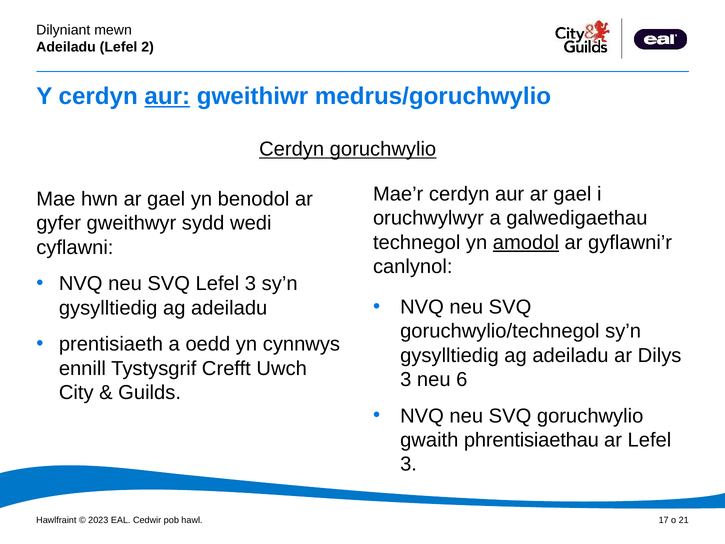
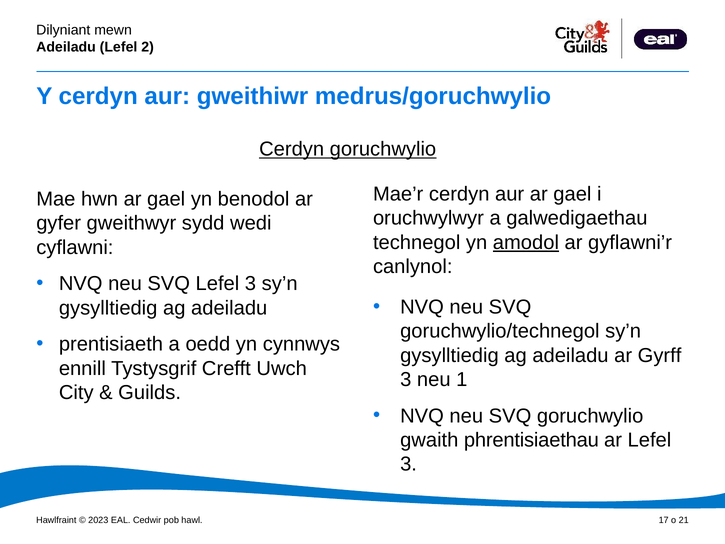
aur at (167, 96) underline: present -> none
Dilys: Dilys -> Gyrff
6: 6 -> 1
